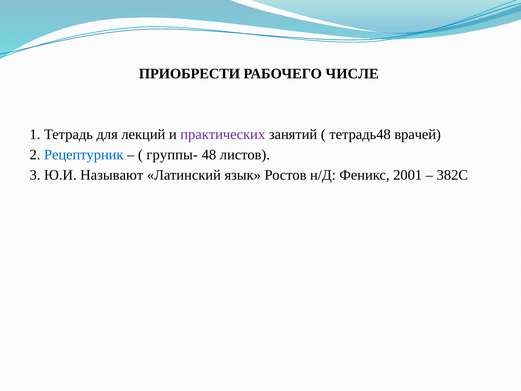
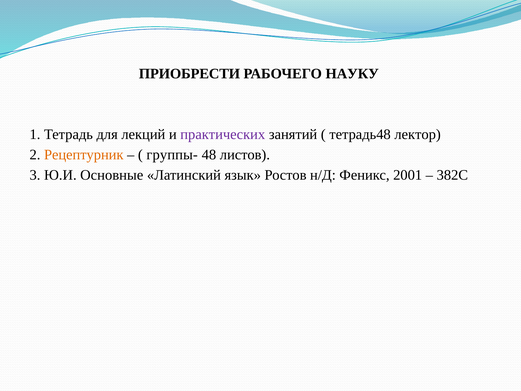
ЧИСЛЕ: ЧИСЛЕ -> НАУКУ
врачей: врачей -> лектор
Рецептурник colour: blue -> orange
Называют: Называют -> Основные
